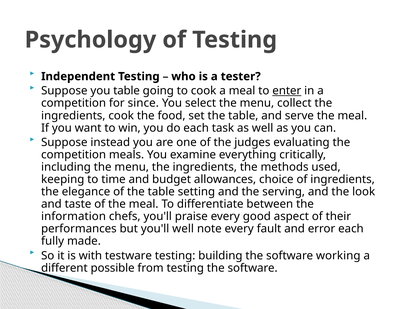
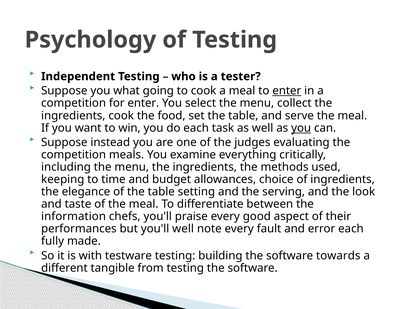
you table: table -> what
for since: since -> enter
you at (301, 128) underline: none -> present
working: working -> towards
possible: possible -> tangible
